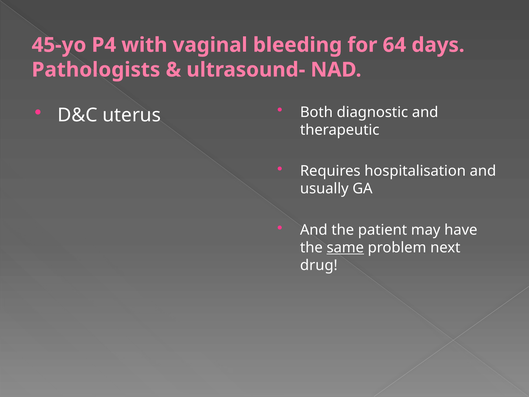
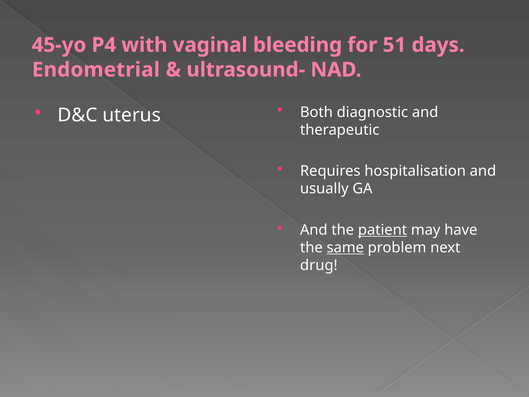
64: 64 -> 51
Pathologists: Pathologists -> Endometrial
patient underline: none -> present
